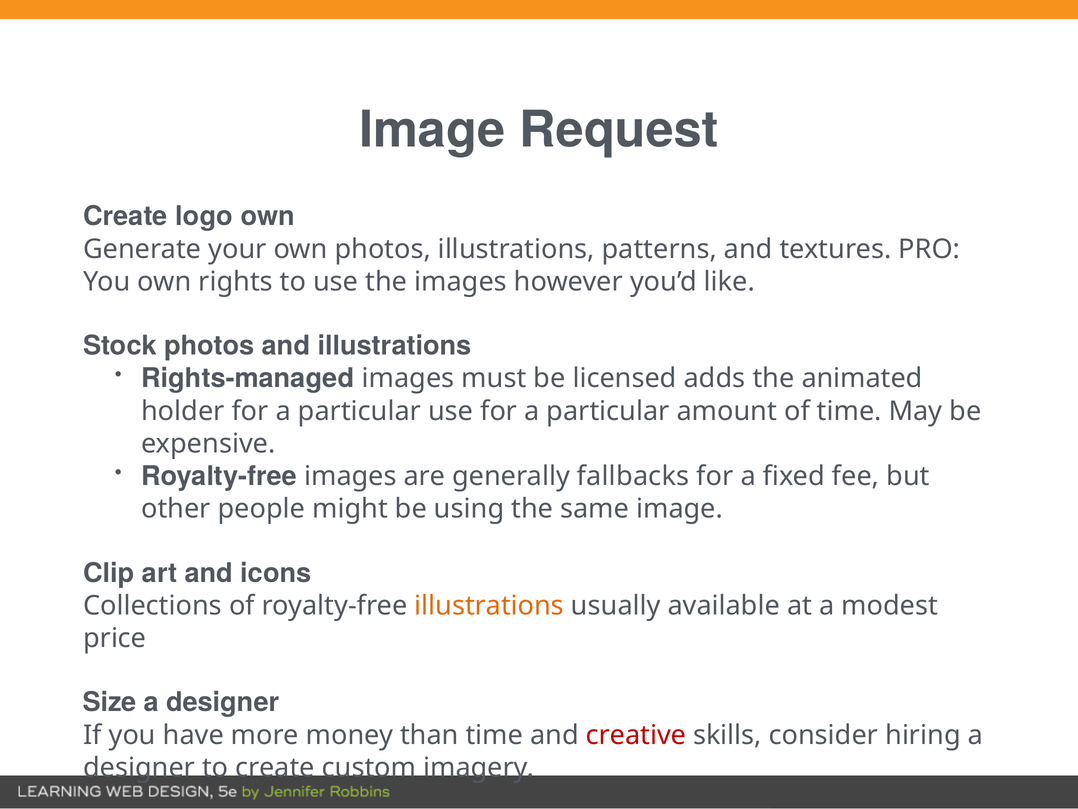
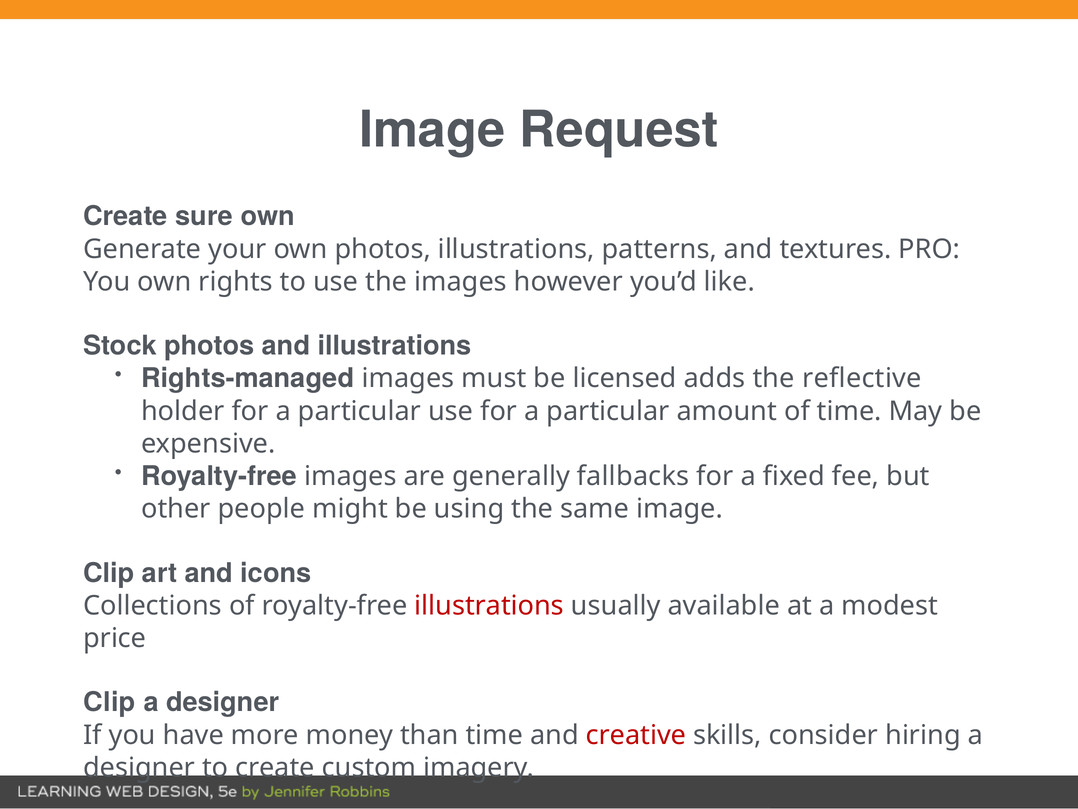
logo: logo -> sure
animated: animated -> reflective
illustrations at (489, 605) colour: orange -> red
Size at (110, 702): Size -> Clip
